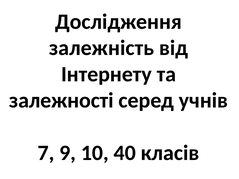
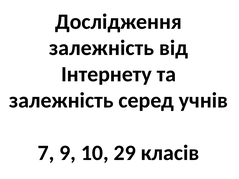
залежності at (61, 101): залежності -> залежність
40: 40 -> 29
